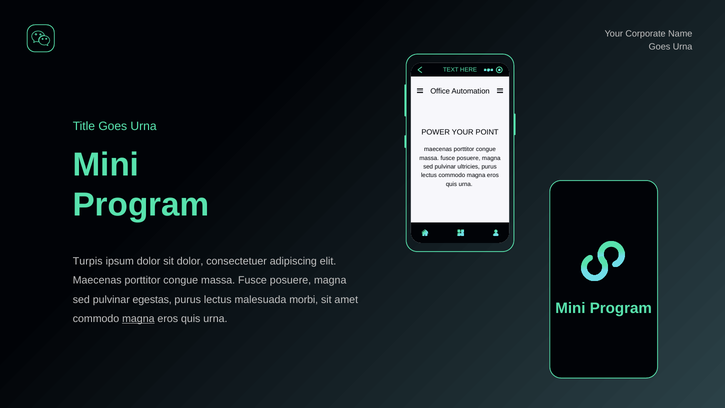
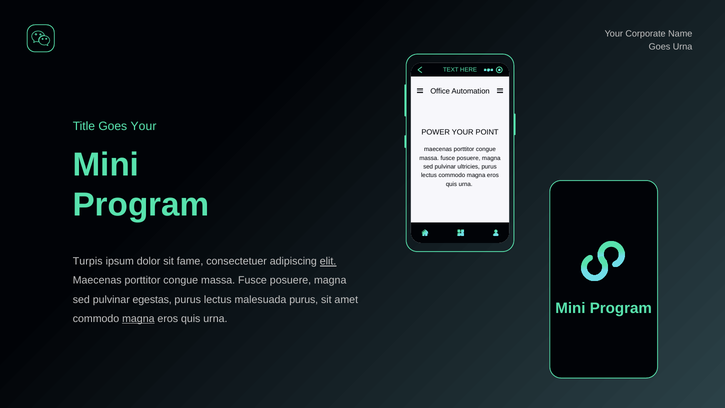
Title Goes Urna: Urna -> Your
sit dolor: dolor -> fame
elit underline: none -> present
malesuada morbi: morbi -> purus
